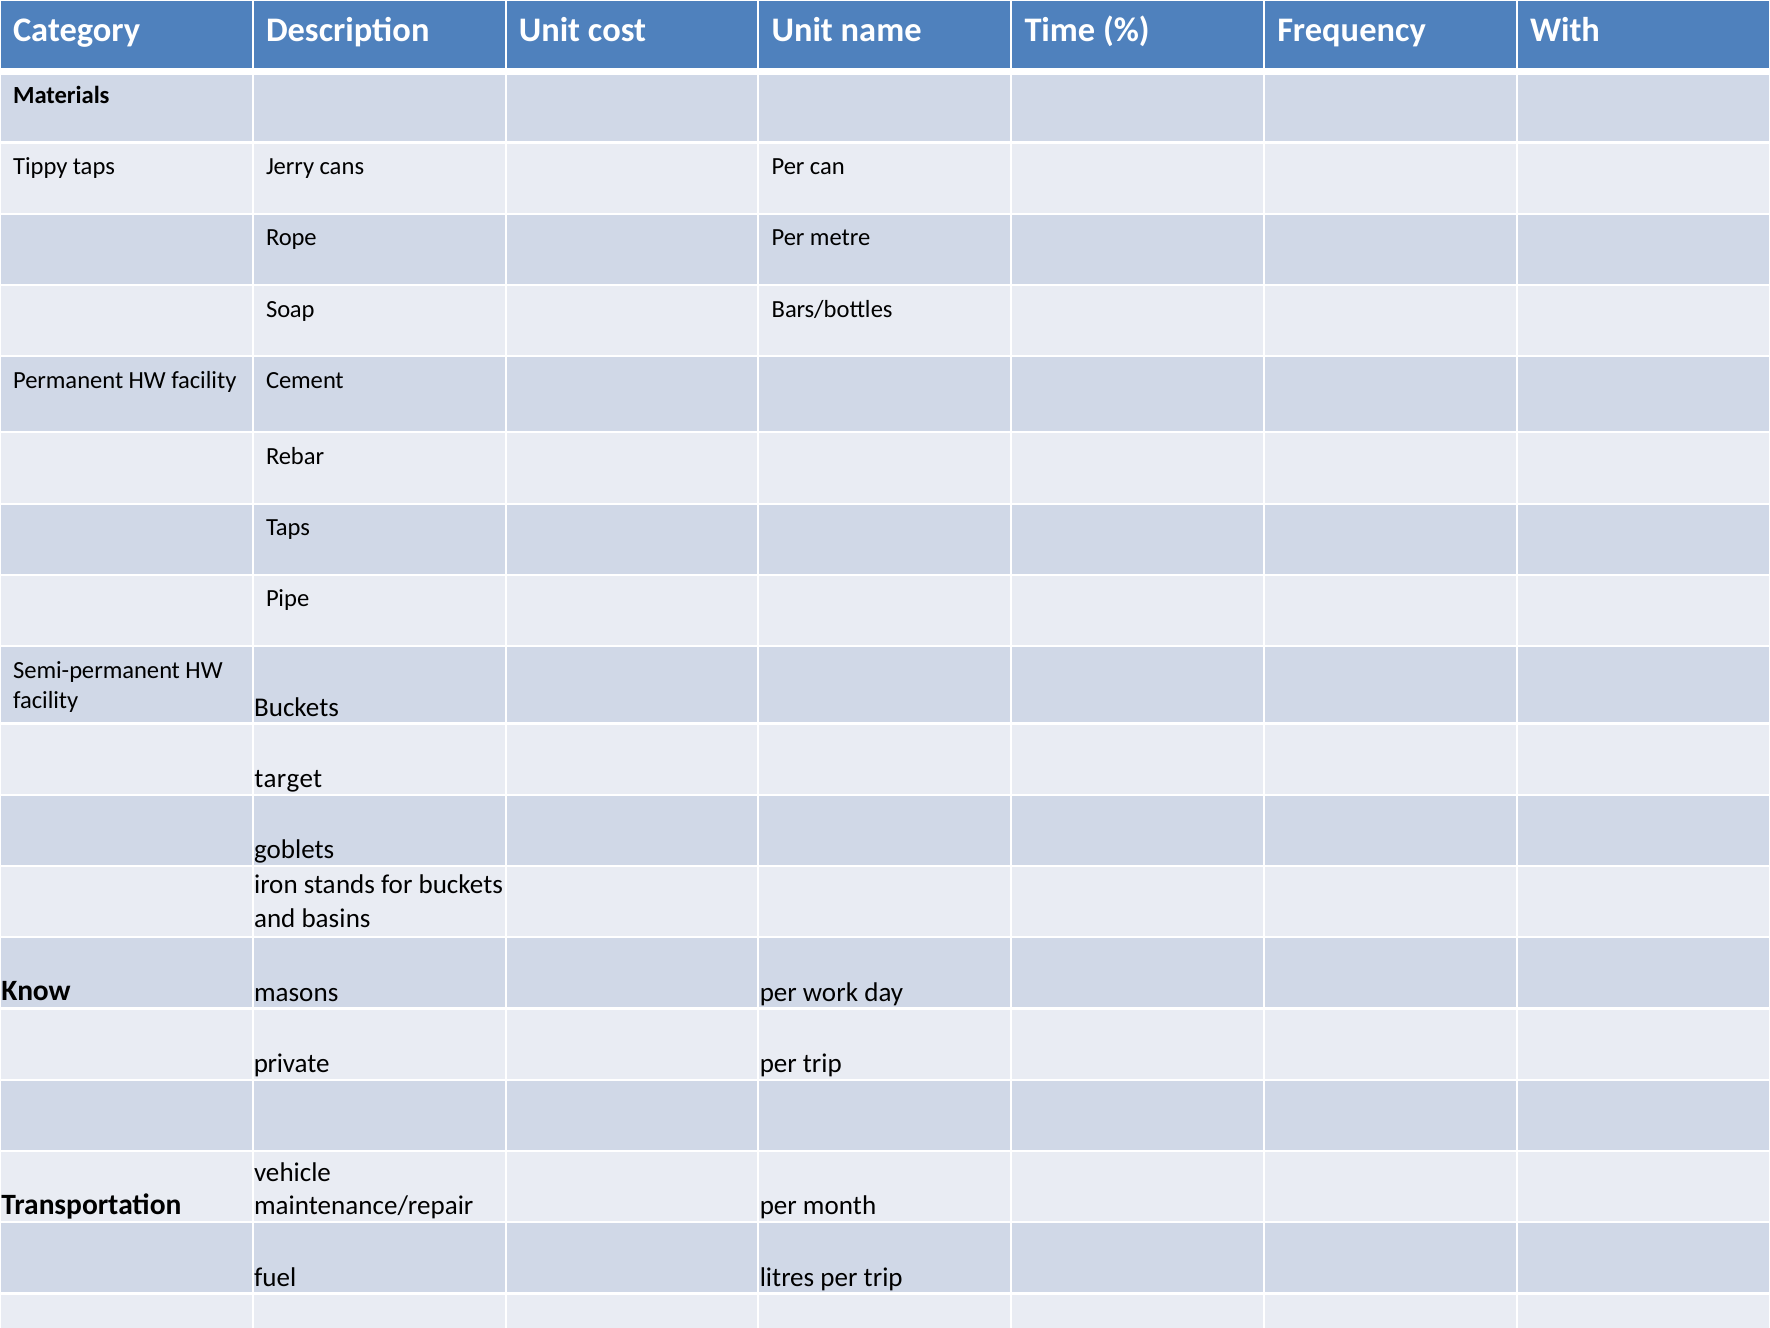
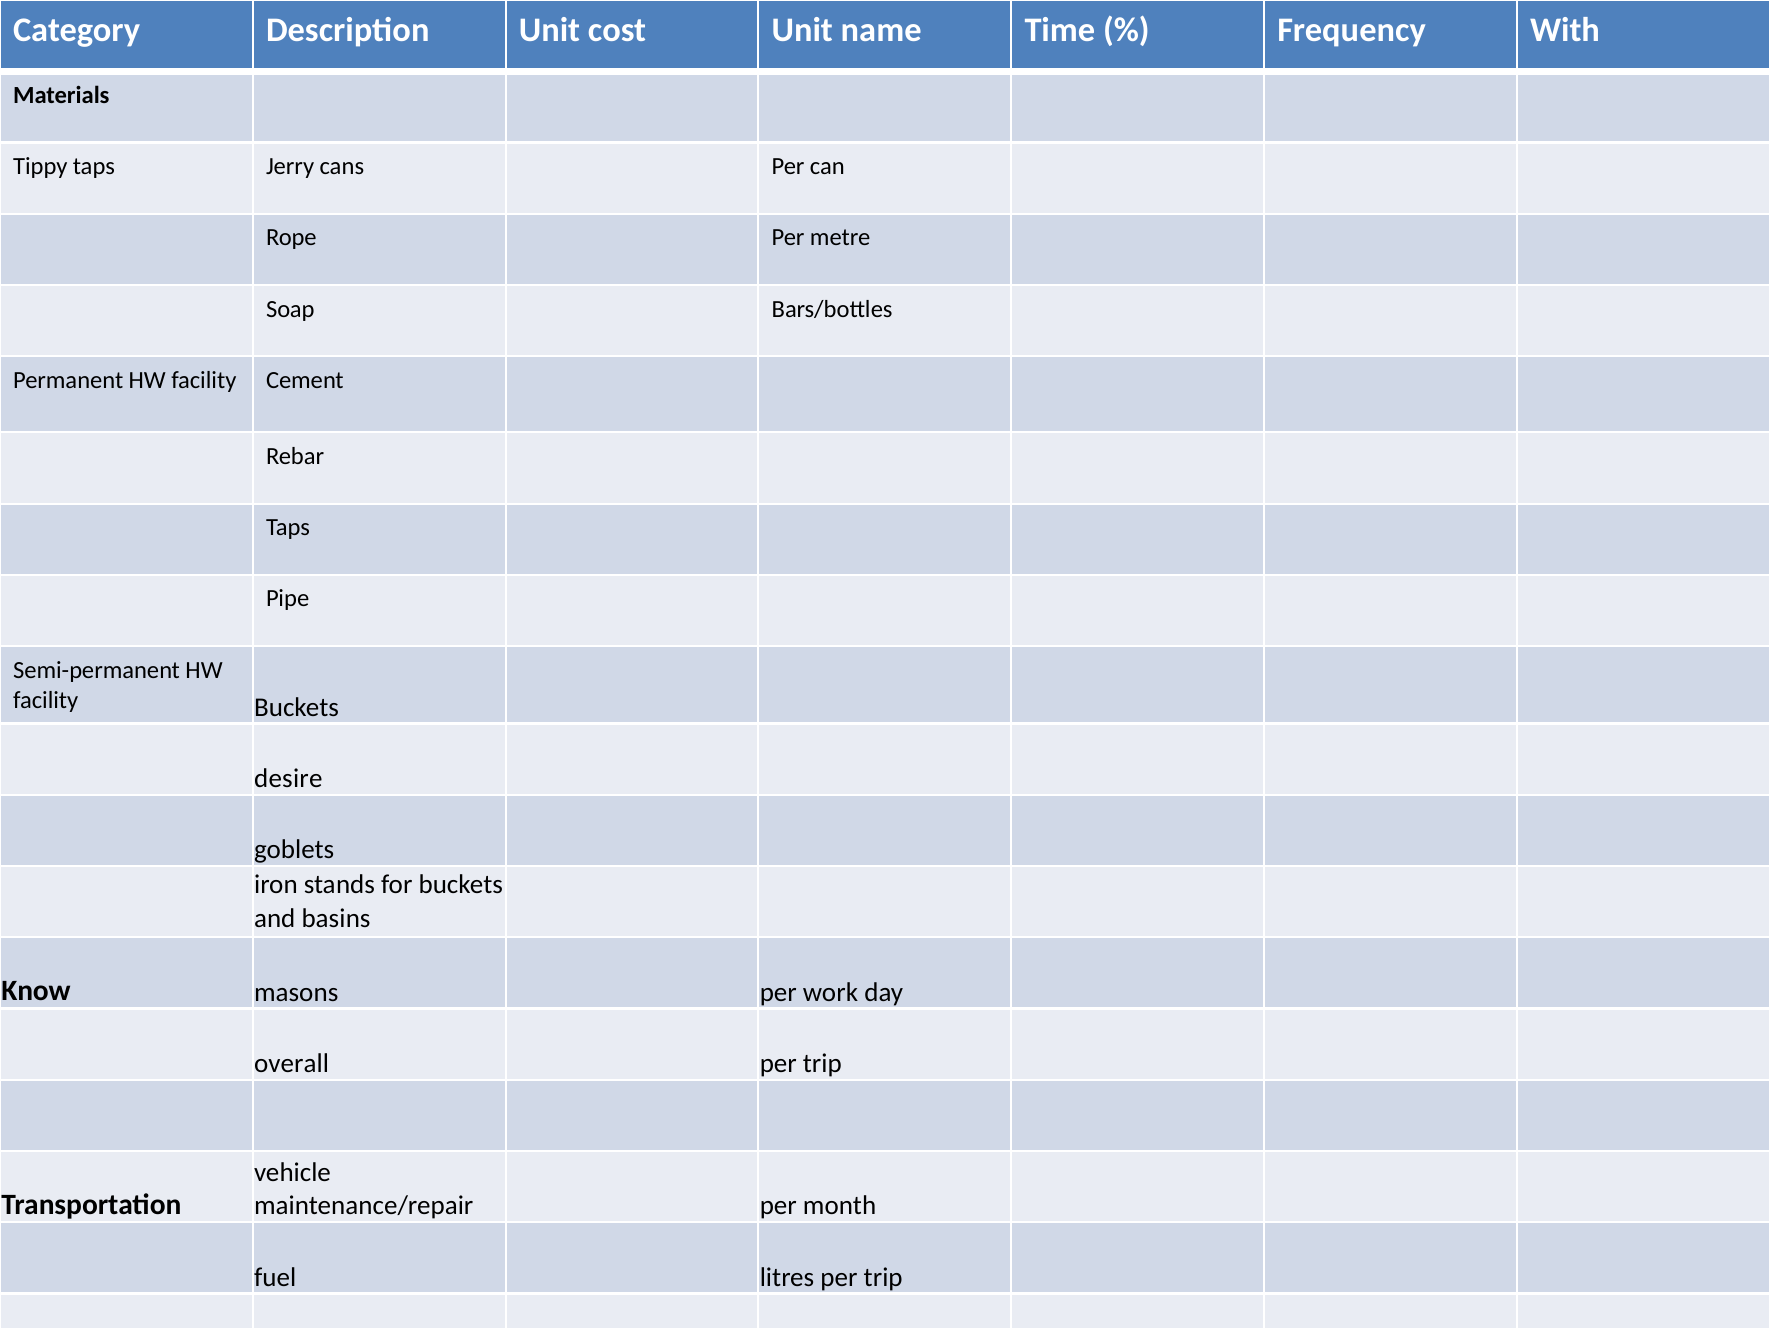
target: target -> desire
private: private -> overall
